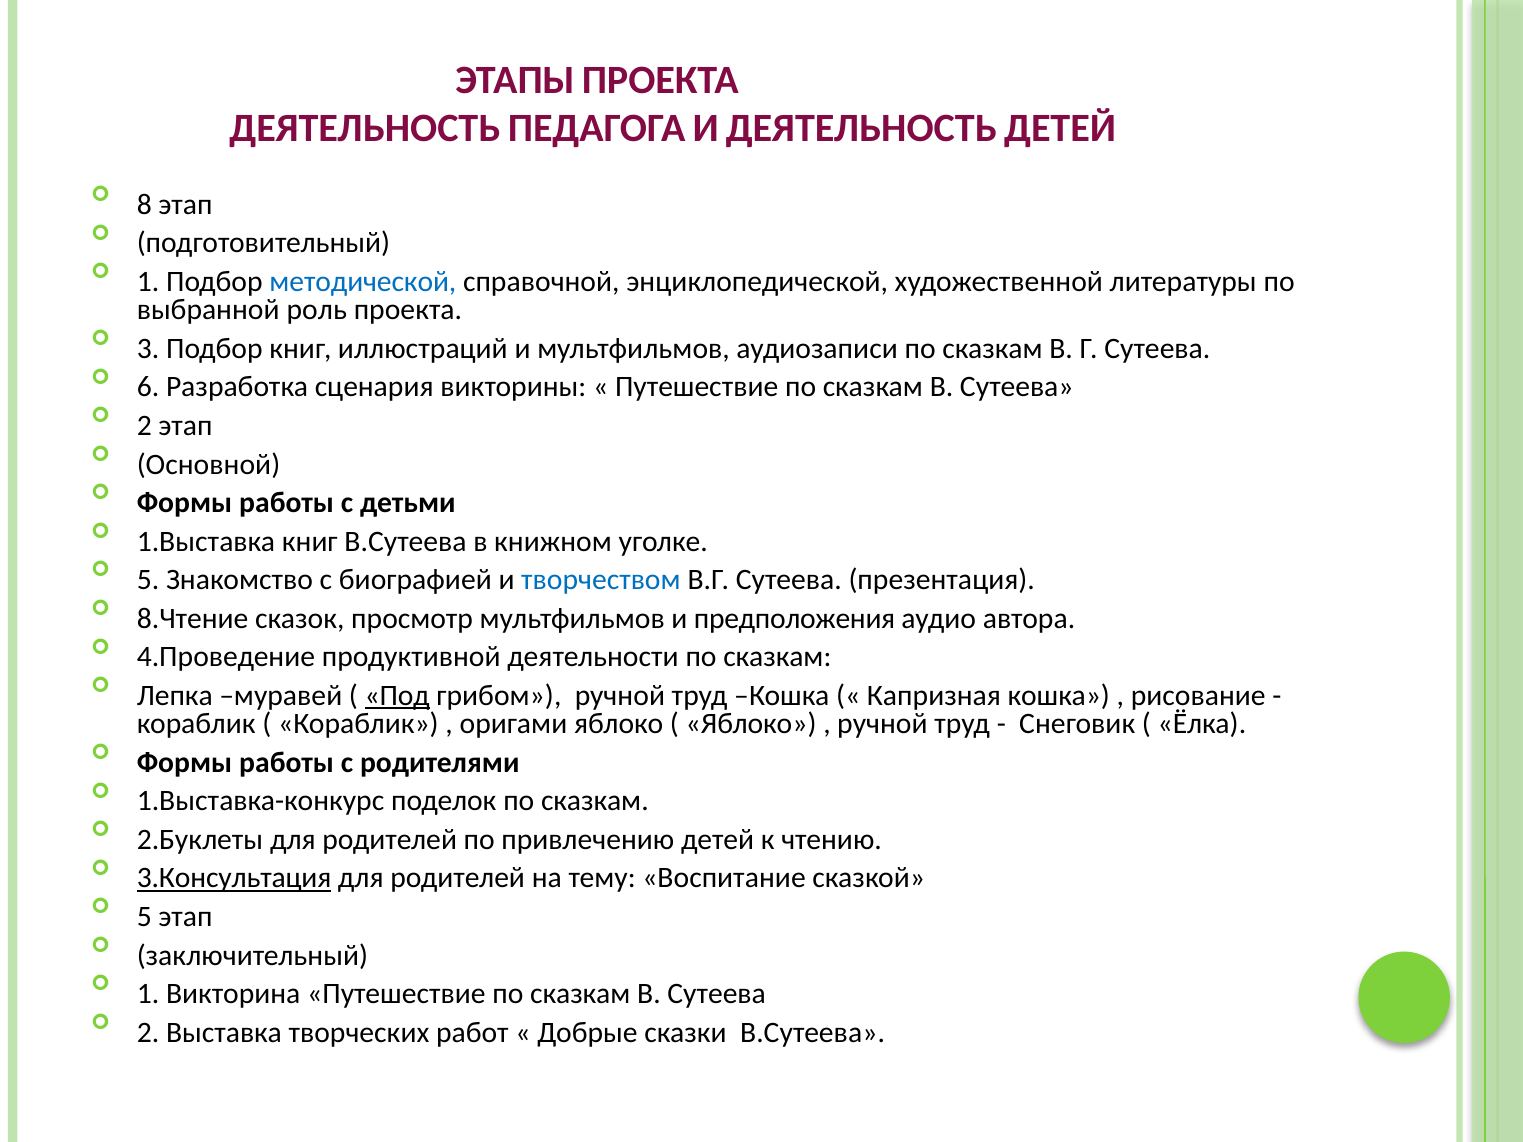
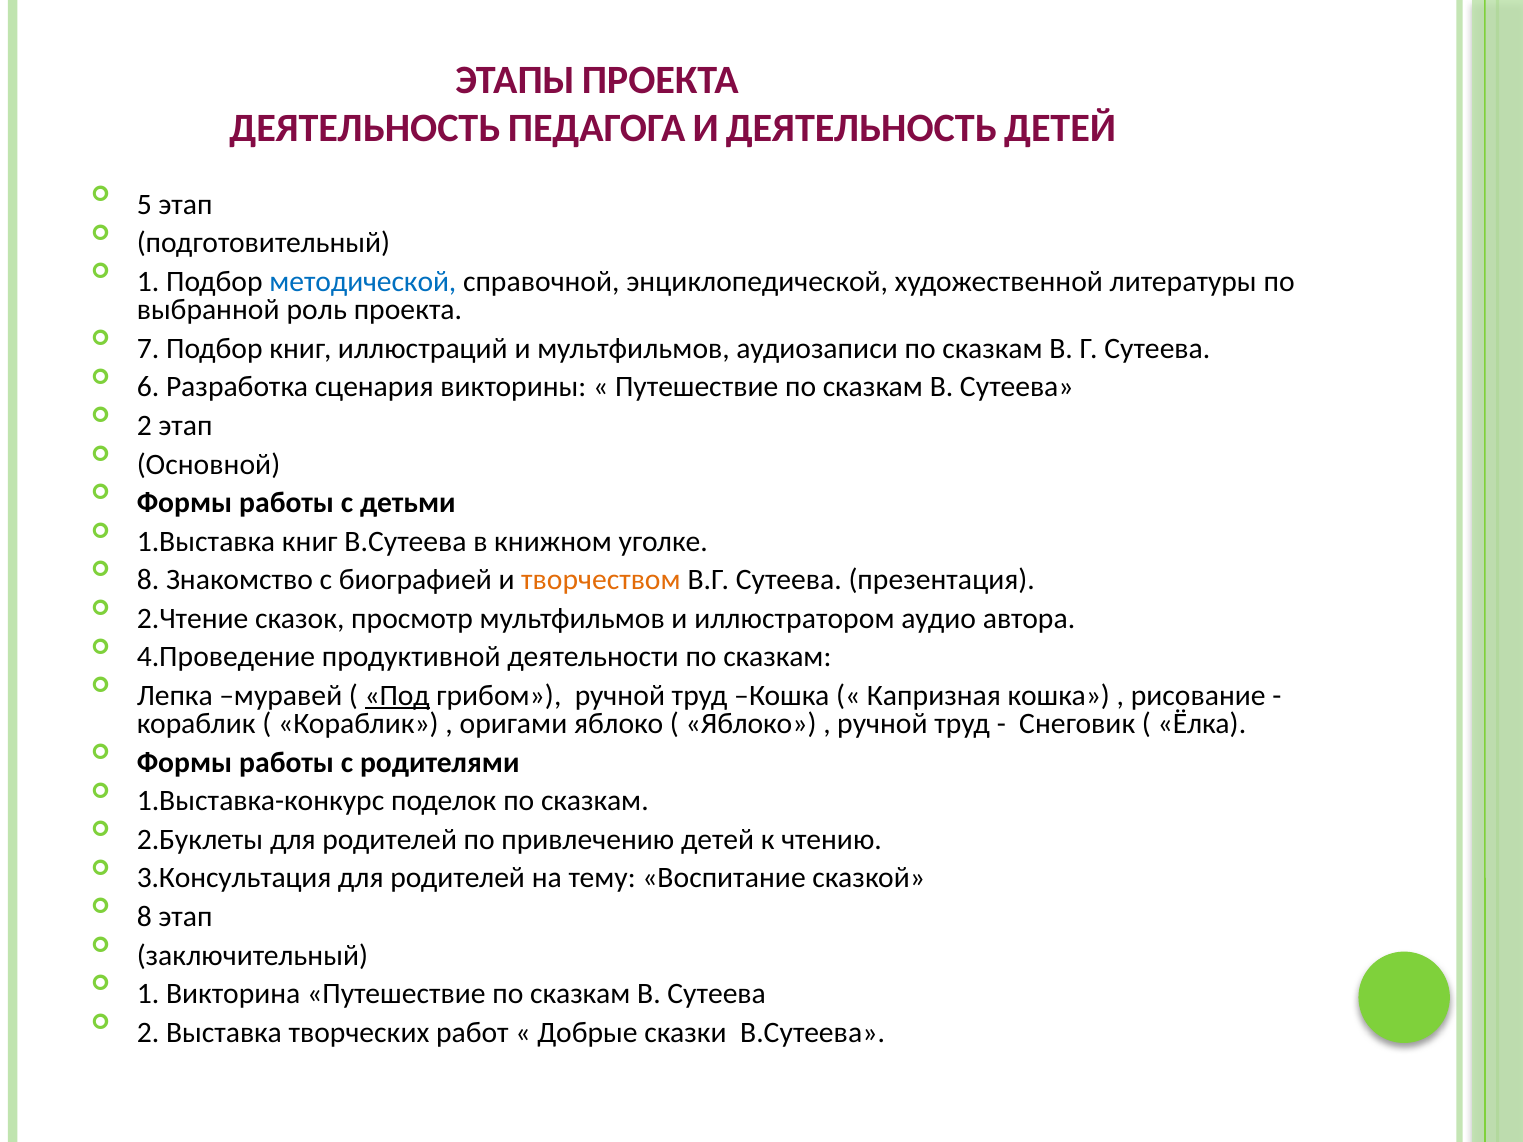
8: 8 -> 5
3: 3 -> 7
5 at (148, 580): 5 -> 8
творчеством colour: blue -> orange
8.Чтение: 8.Чтение -> 2.Чтение
предположения: предположения -> иллюстратором
3.Консультация underline: present -> none
5 at (144, 917): 5 -> 8
